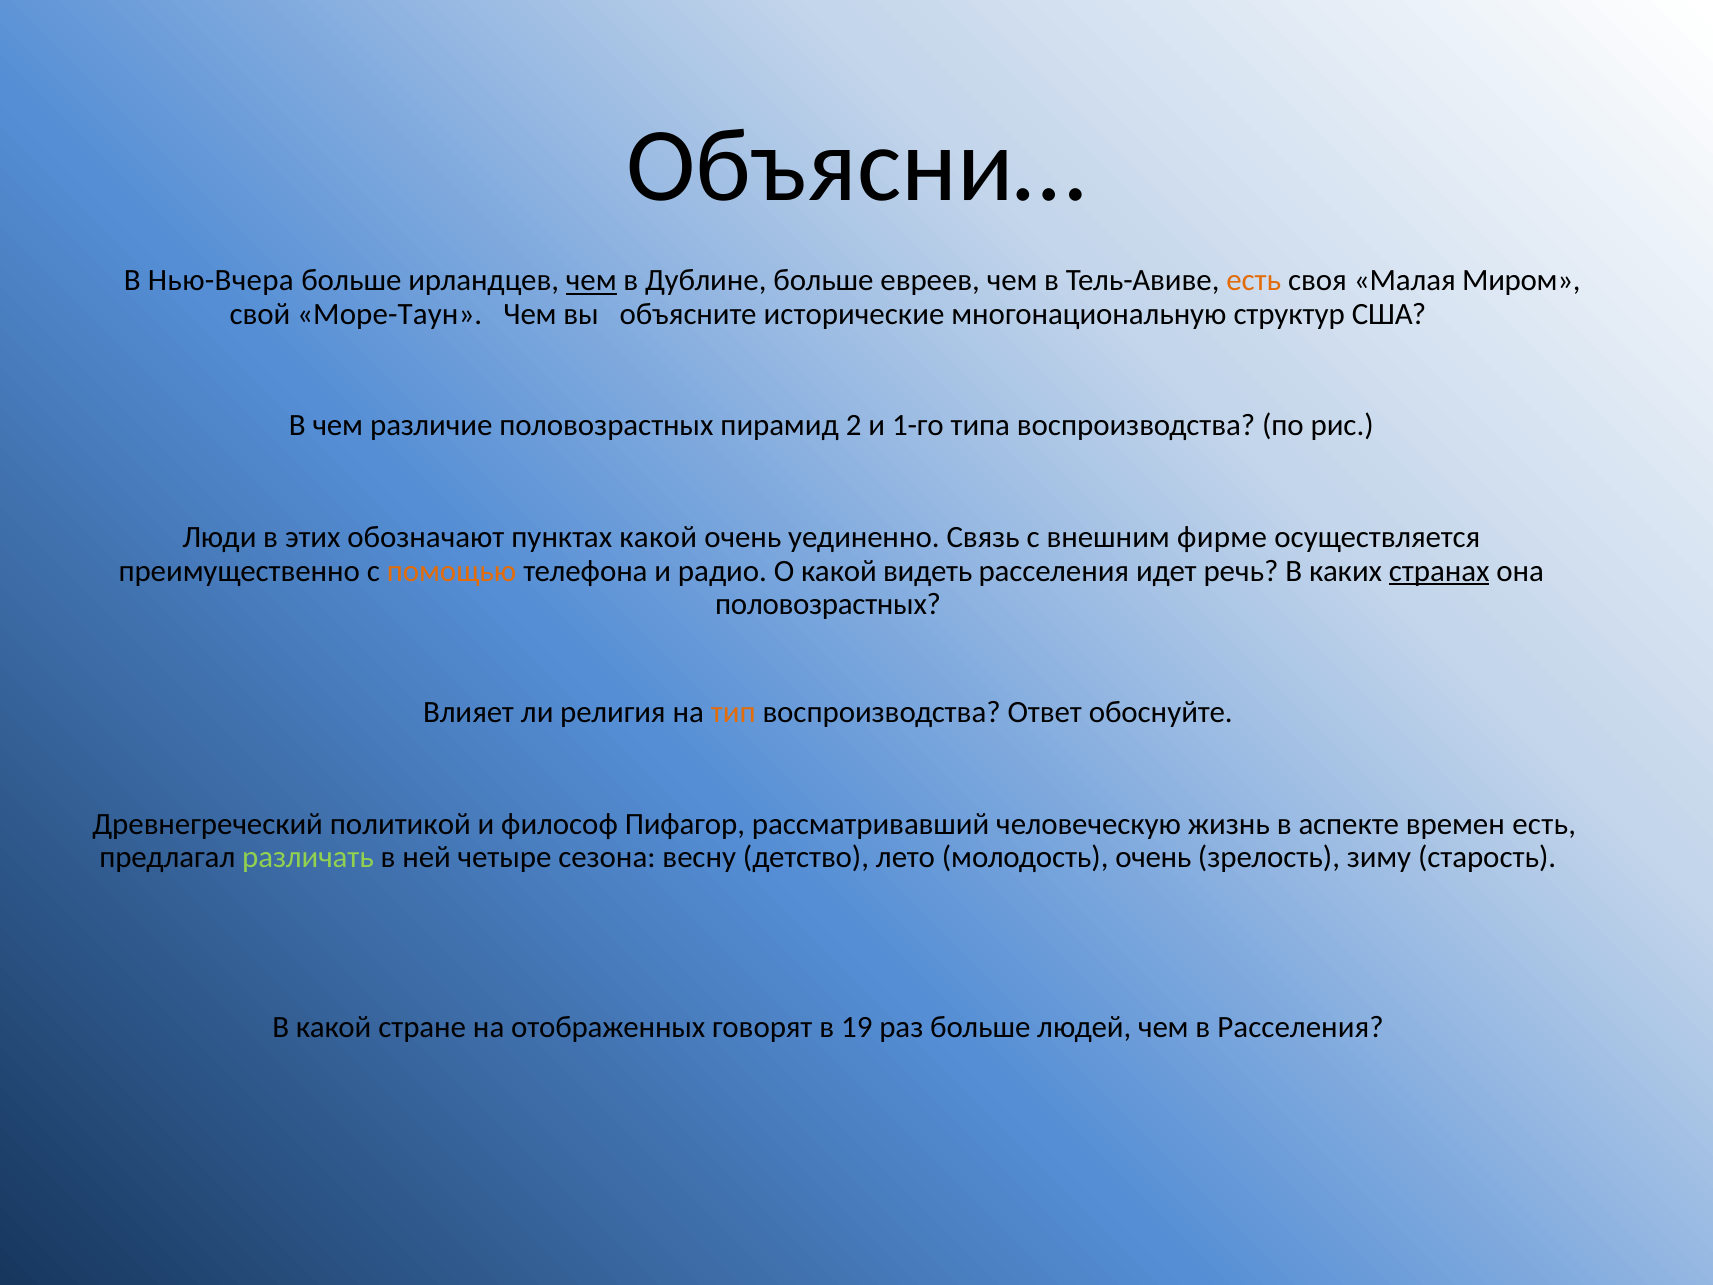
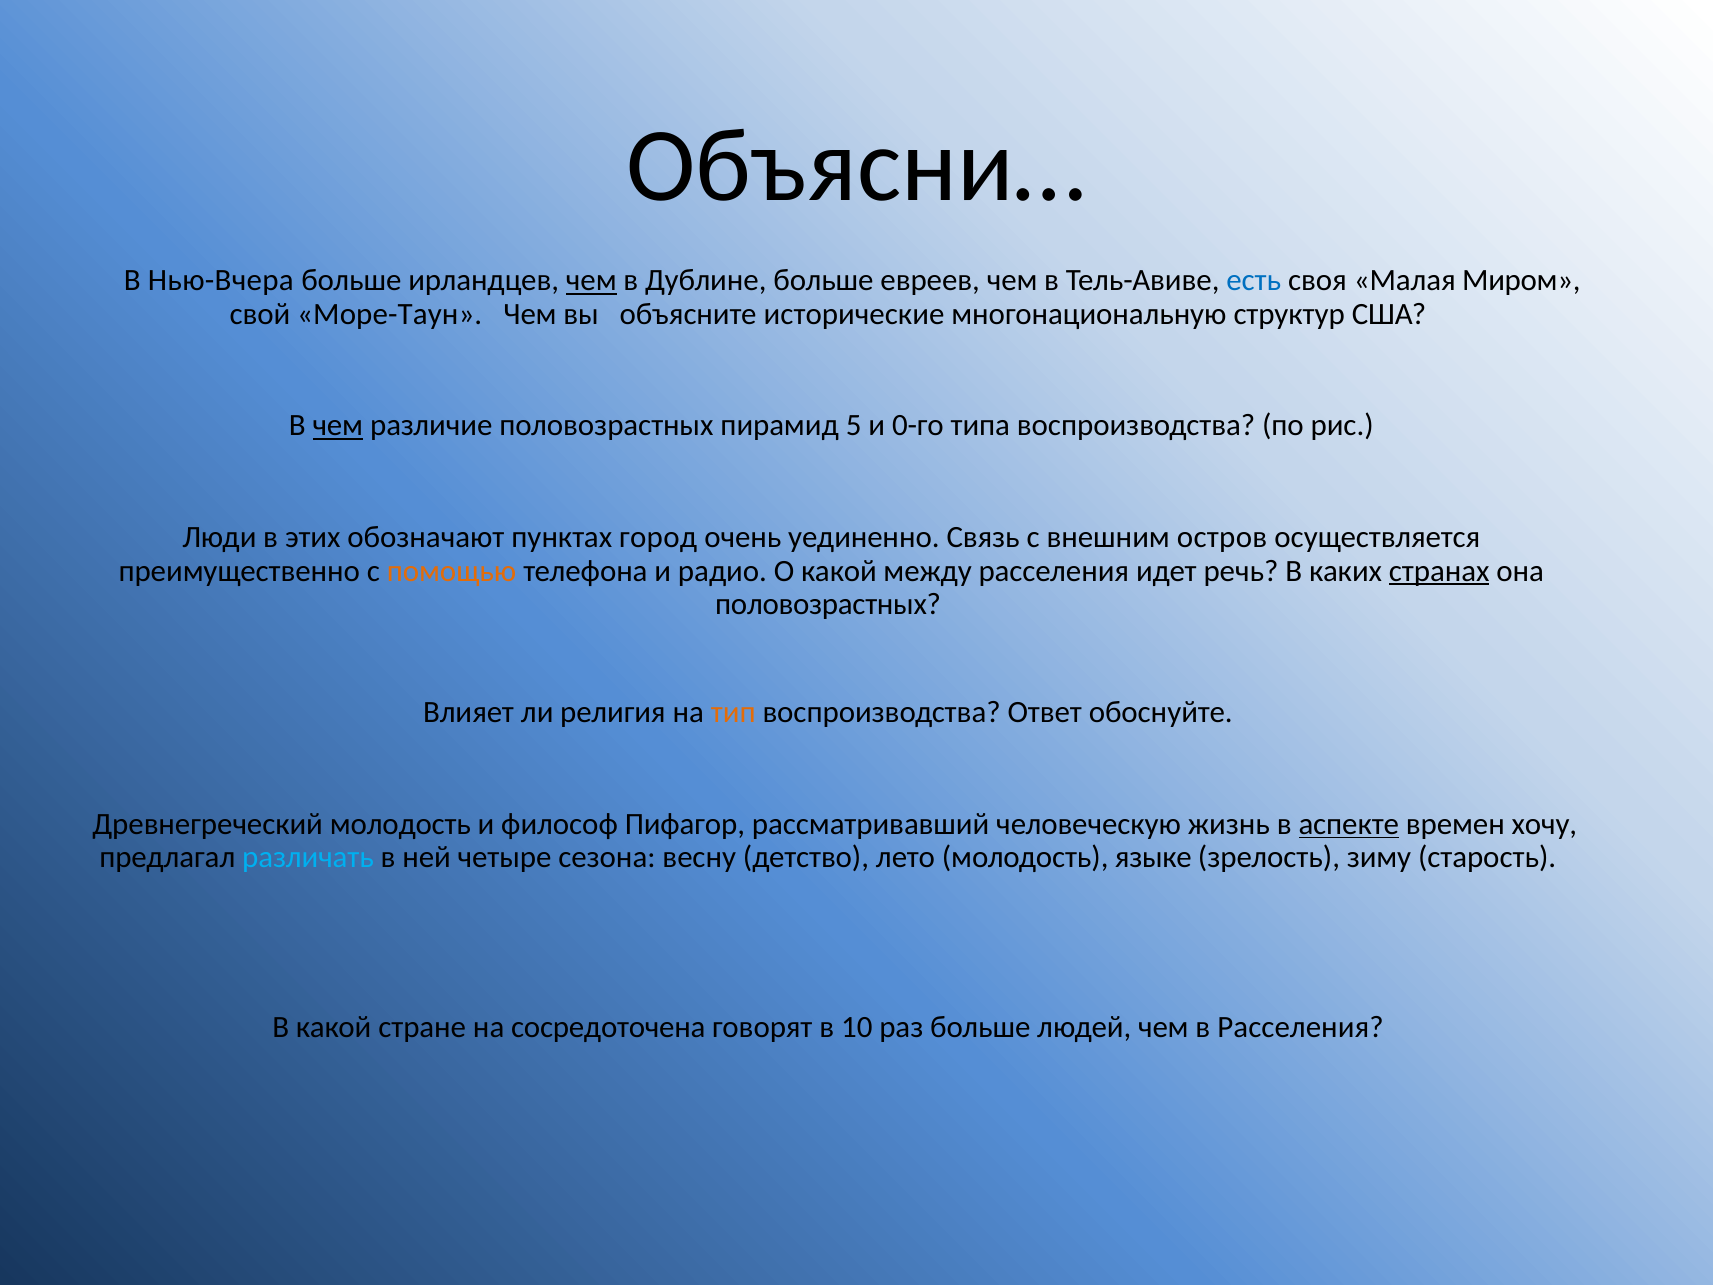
есть at (1254, 280) colour: orange -> blue
чем at (338, 426) underline: none -> present
2: 2 -> 5
1-го: 1-го -> 0-го
пунктах какой: какой -> город
фирме: фирме -> остров
видеть: видеть -> между
Древнегреческий политикой: политикой -> молодость
аспекте underline: none -> present
времен есть: есть -> хочу
различать colour: light green -> light blue
молодость очень: очень -> языке
отображенных: отображенных -> сосредоточена
19: 19 -> 10
